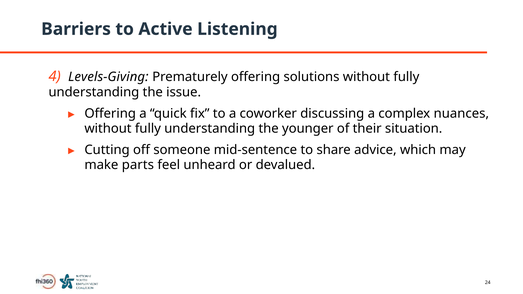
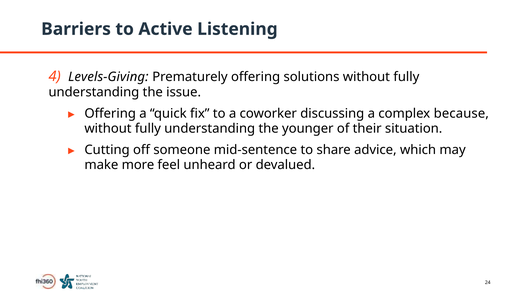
nuances: nuances -> because
parts: parts -> more
